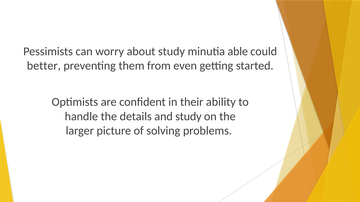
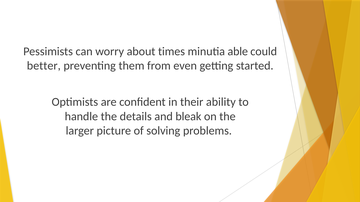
about study: study -> times
and study: study -> bleak
